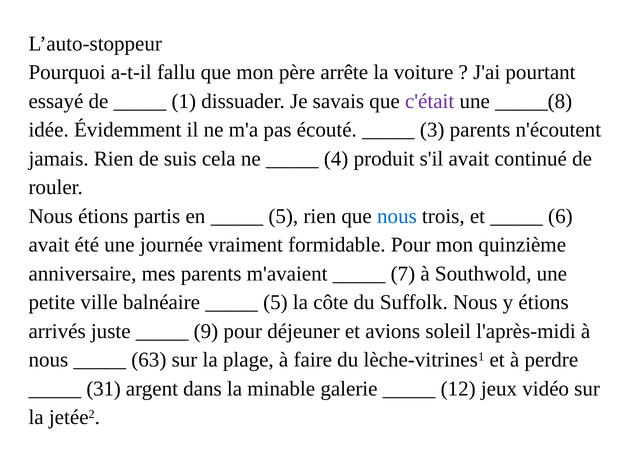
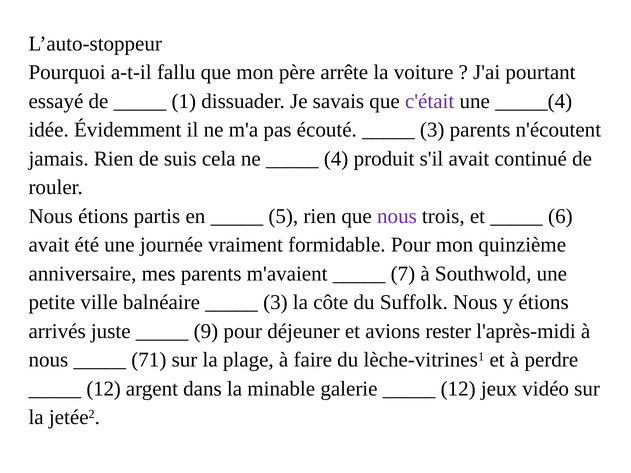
_____(8: _____(8 -> _____(4
nous at (397, 216) colour: blue -> purple
5 at (275, 303): 5 -> 3
soleil: soleil -> rester
63: 63 -> 71
31 at (104, 389): 31 -> 12
